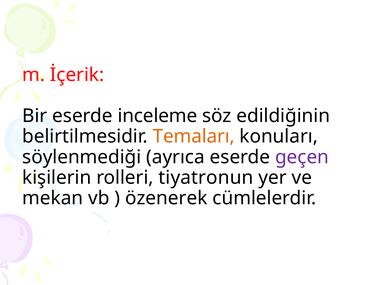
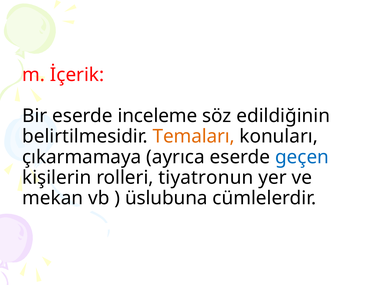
söylenmediği: söylenmediği -> çıkarmamaya
geçen colour: purple -> blue
özenerek: özenerek -> üslubuna
